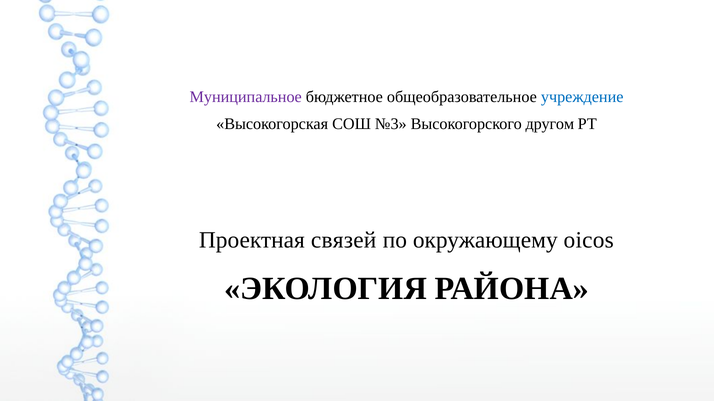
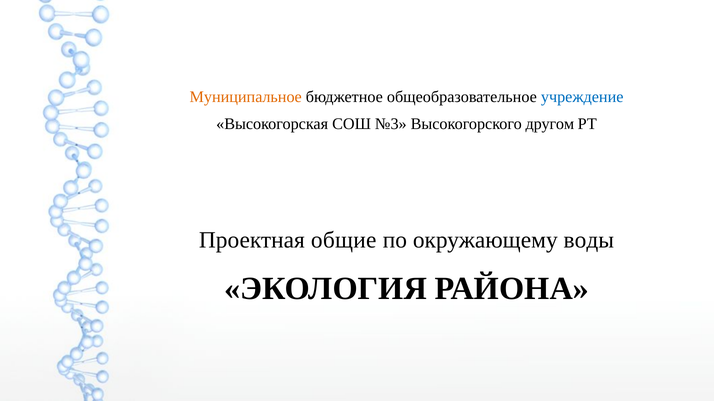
Муниципальное colour: purple -> orange
связей: связей -> общие
oicos: oicos -> воды
